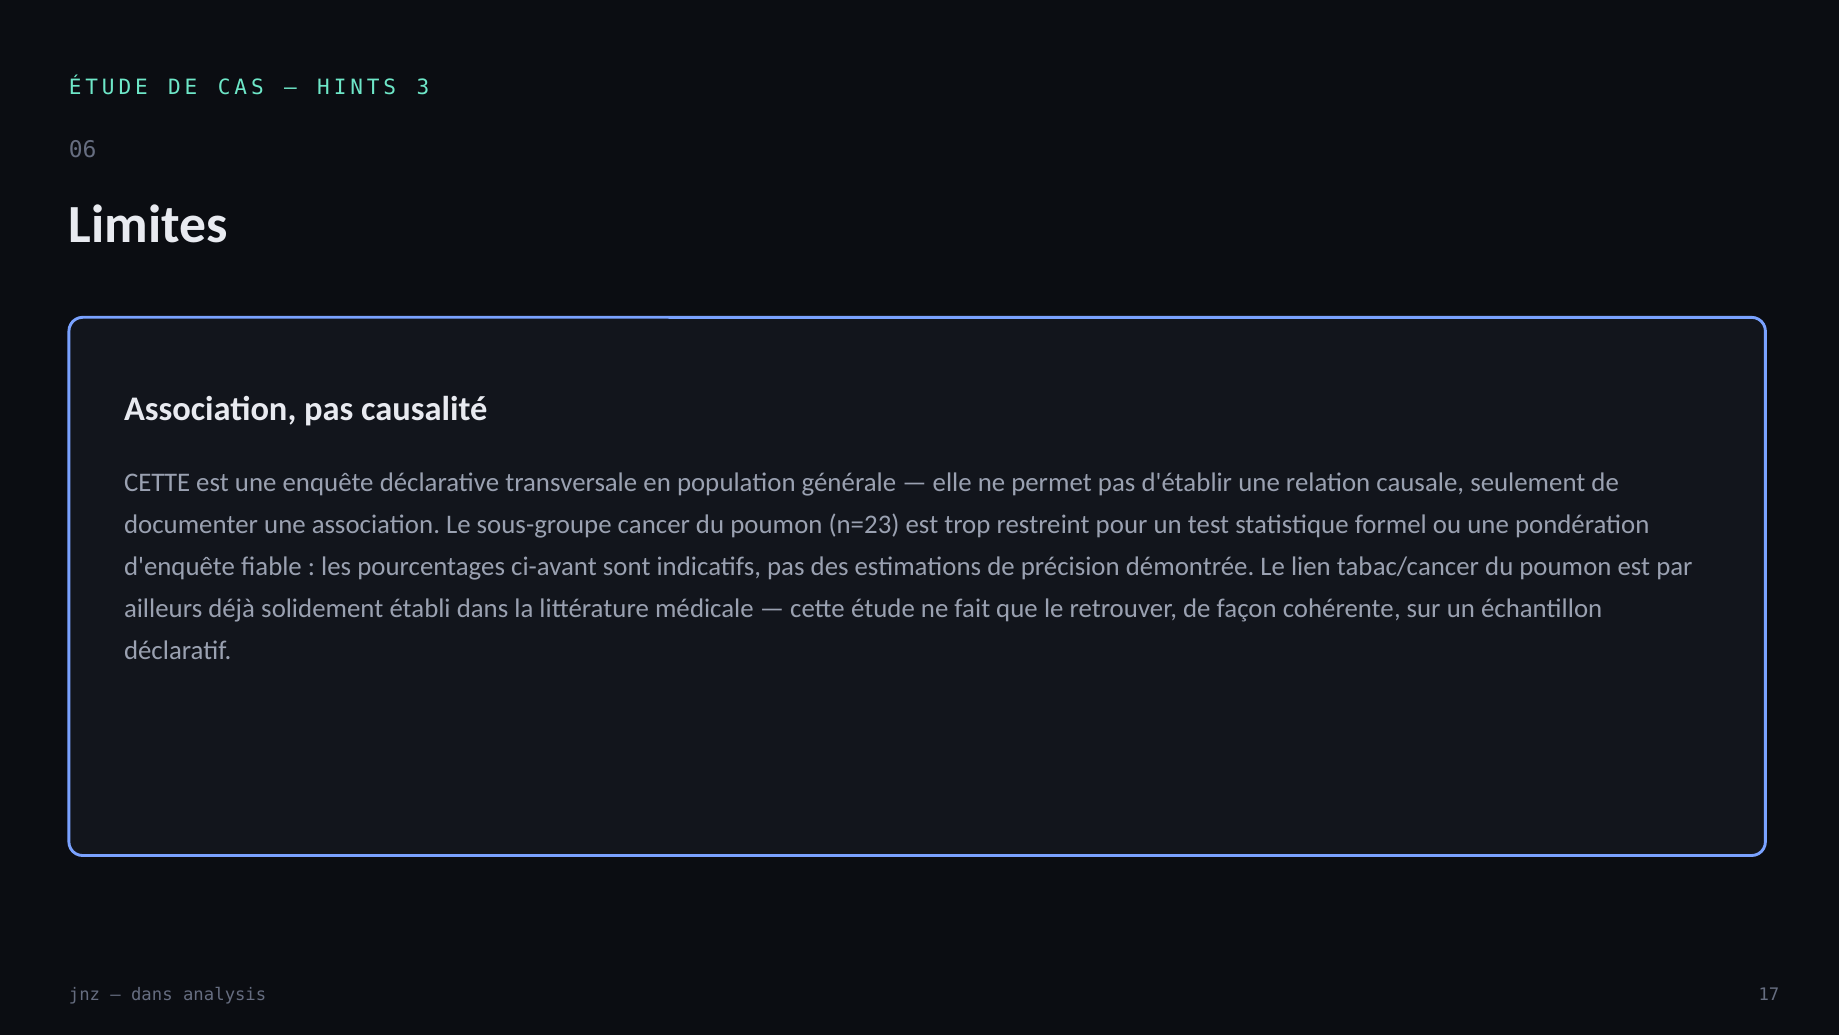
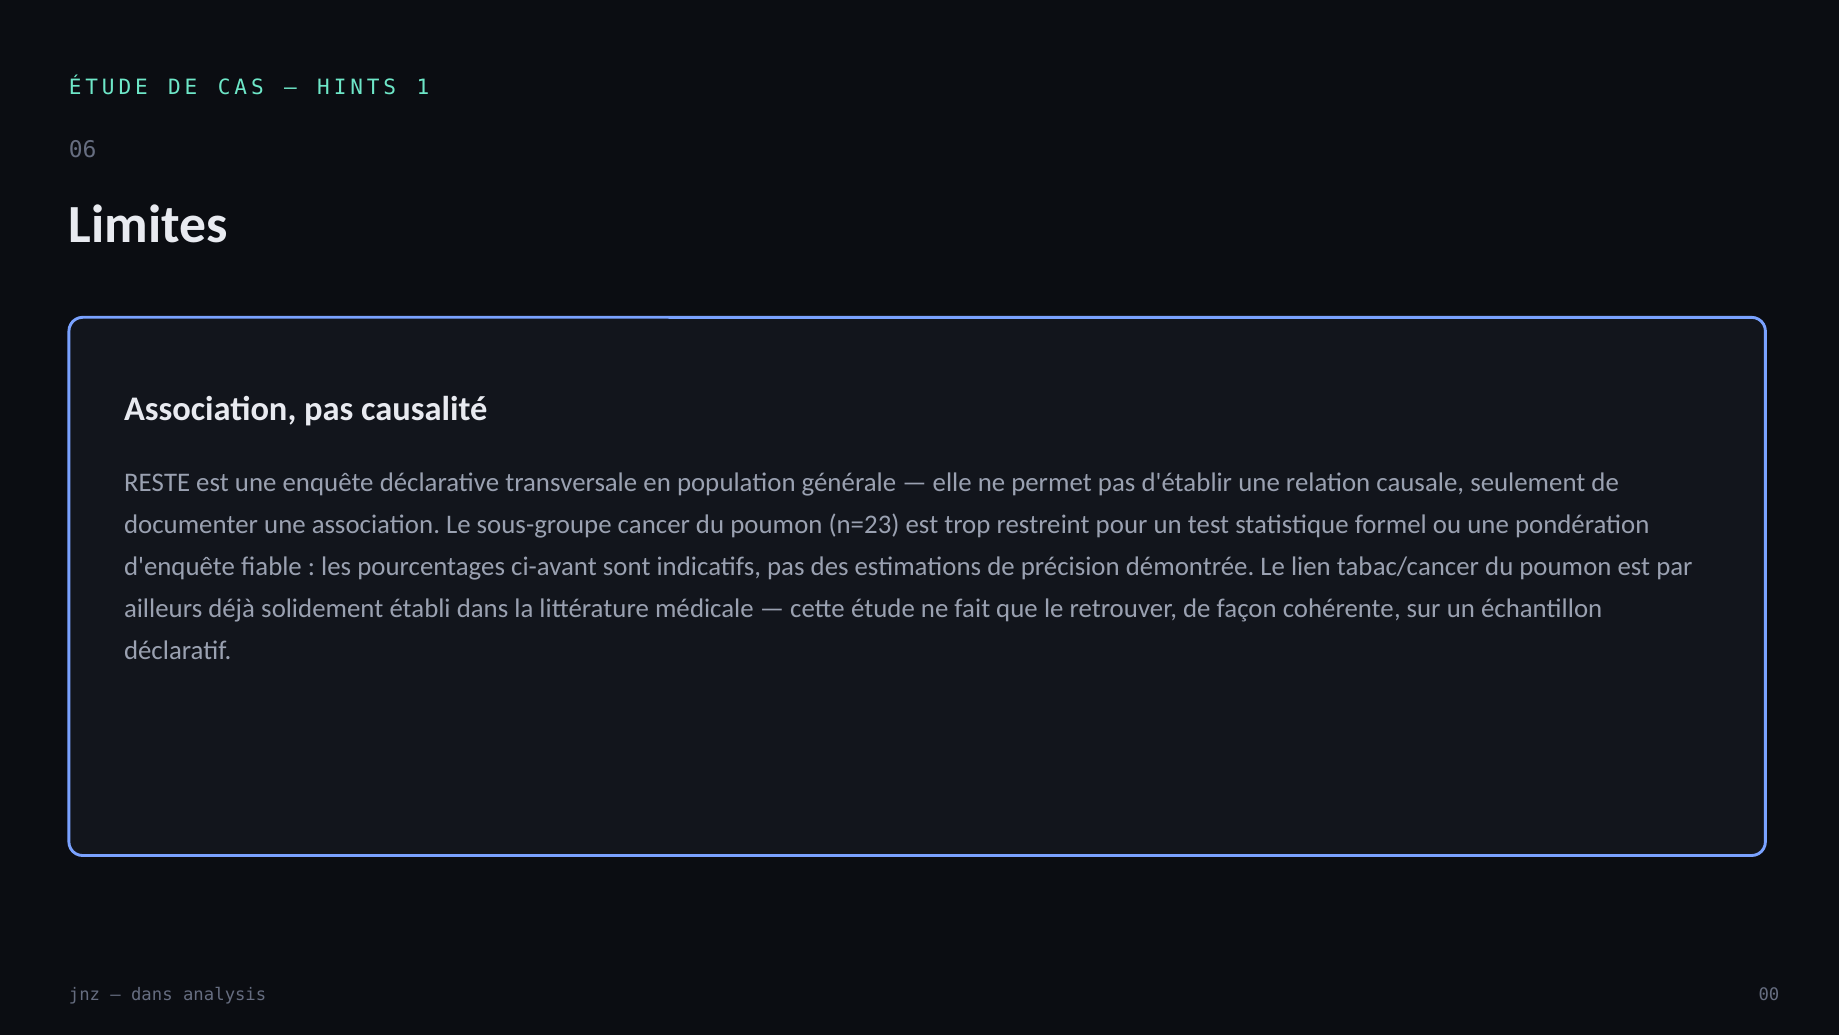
3: 3 -> 1
CETTE at (157, 483): CETTE -> RESTE
17: 17 -> 00
